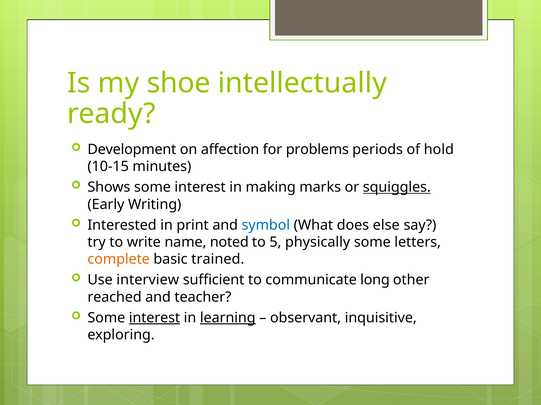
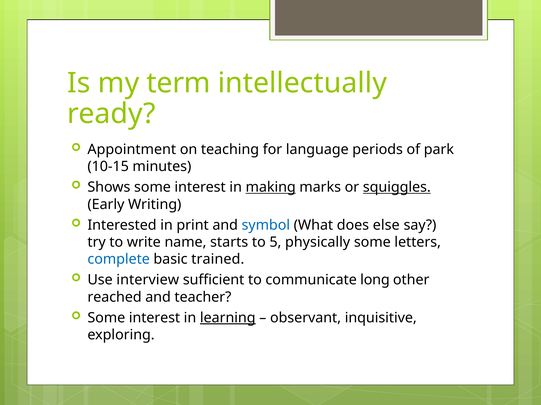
shoe: shoe -> term
Development: Development -> Appointment
affection: affection -> teaching
problems: problems -> language
hold: hold -> park
making underline: none -> present
noted: noted -> starts
complete colour: orange -> blue
interest at (155, 318) underline: present -> none
